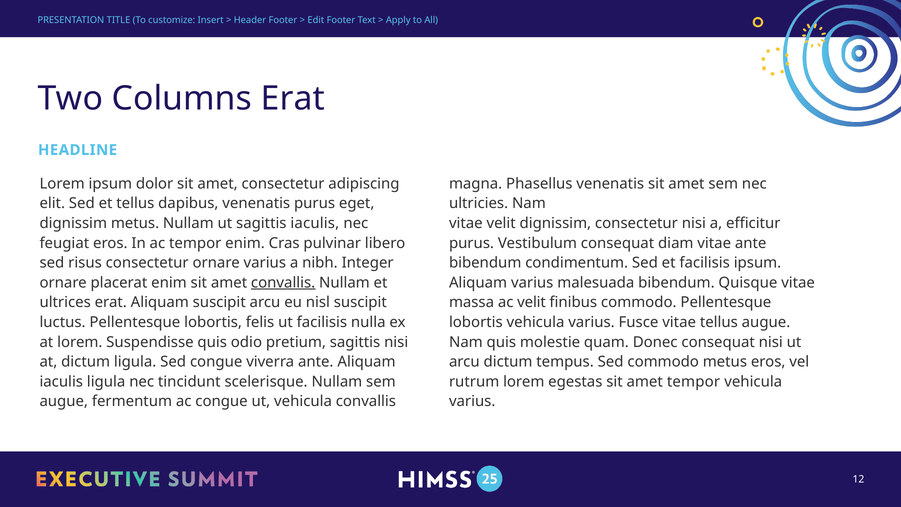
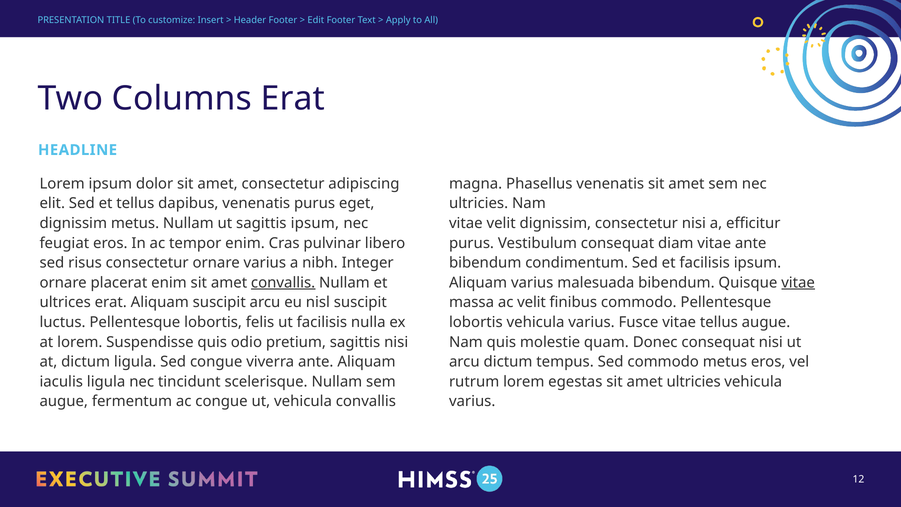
sagittis iaculis: iaculis -> ipsum
vitae at (798, 283) underline: none -> present
amet tempor: tempor -> ultricies
